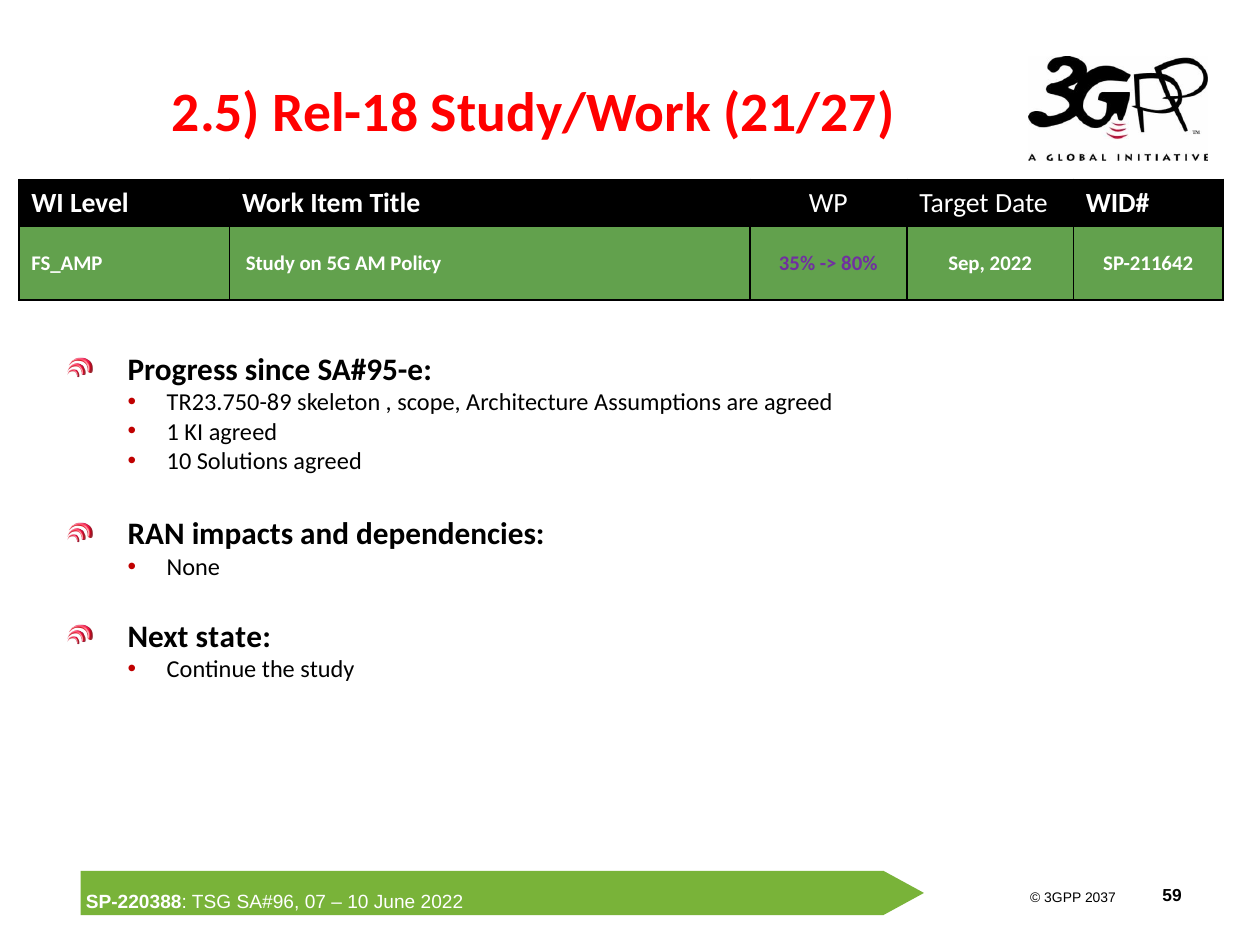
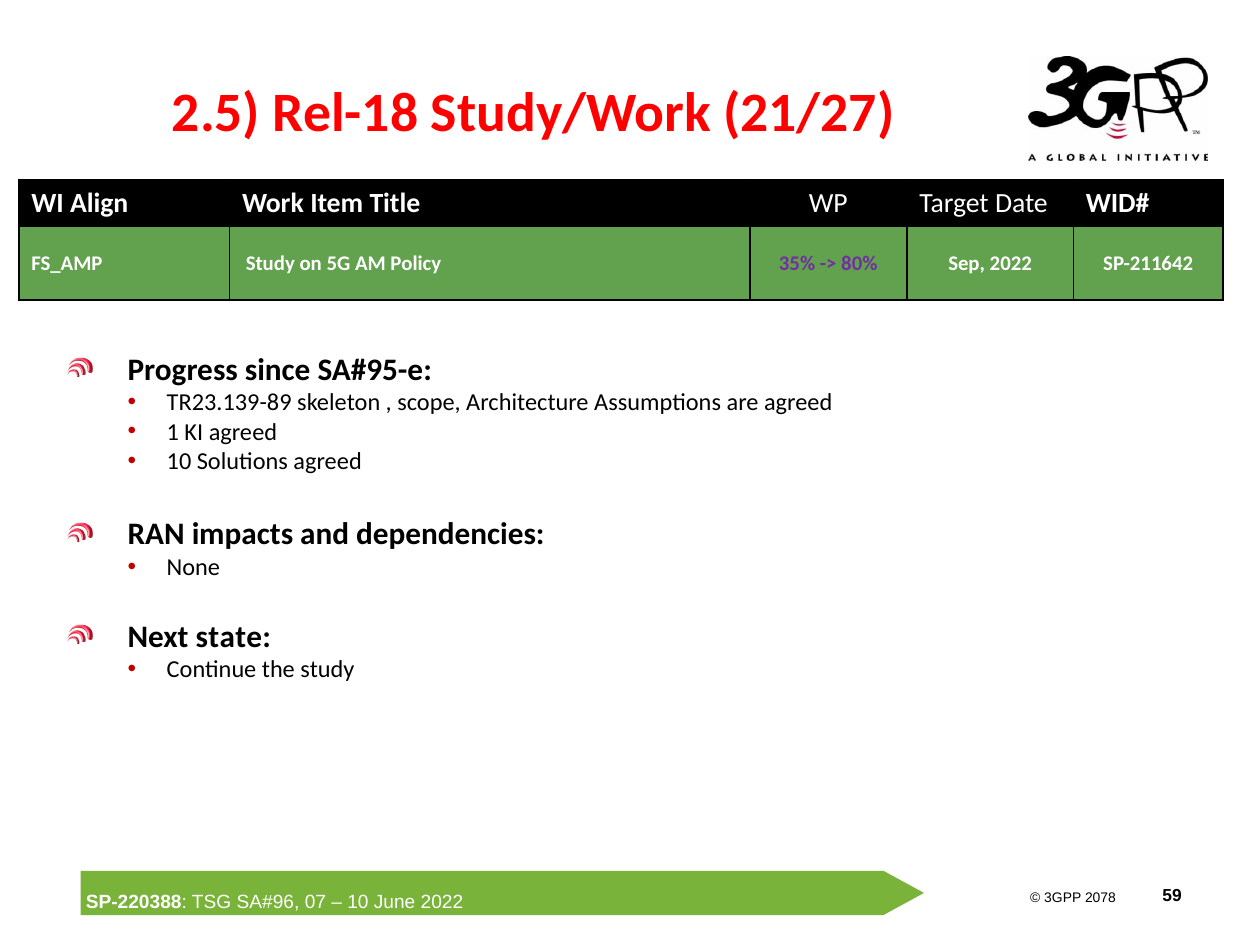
Level: Level -> Align
TR23.750-89: TR23.750-89 -> TR23.139-89
2037: 2037 -> 2078
